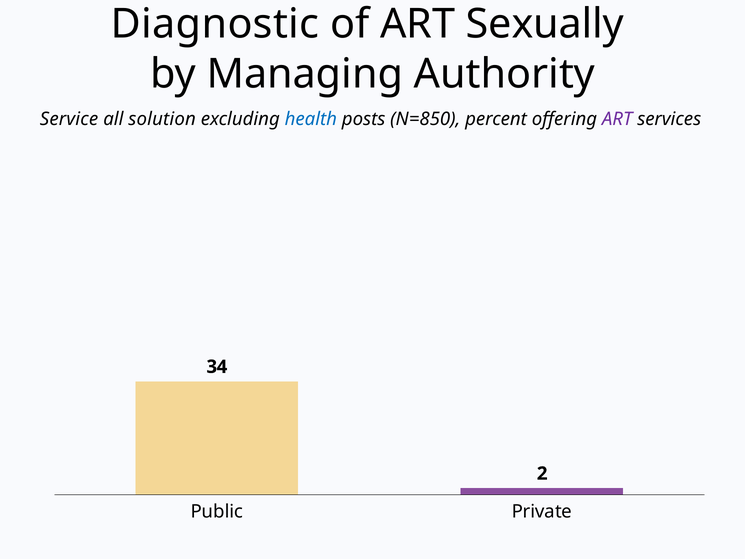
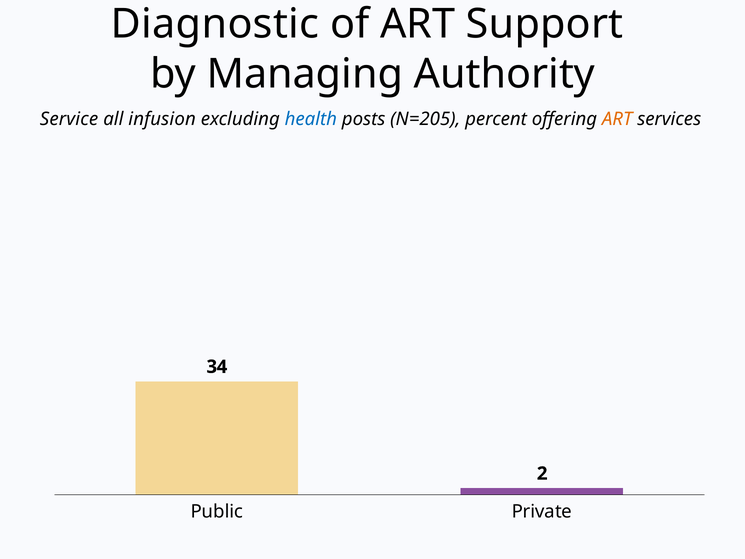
Sexually: Sexually -> Support
solution: solution -> infusion
N=850: N=850 -> N=205
ART at (617, 119) colour: purple -> orange
